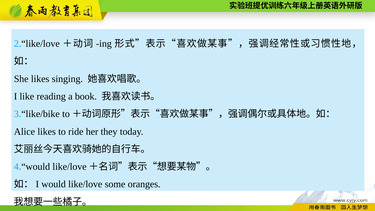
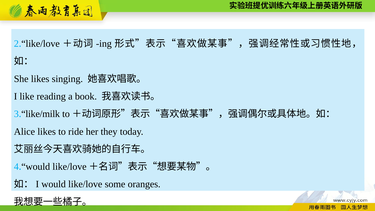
like/bike: like/bike -> like/milk
